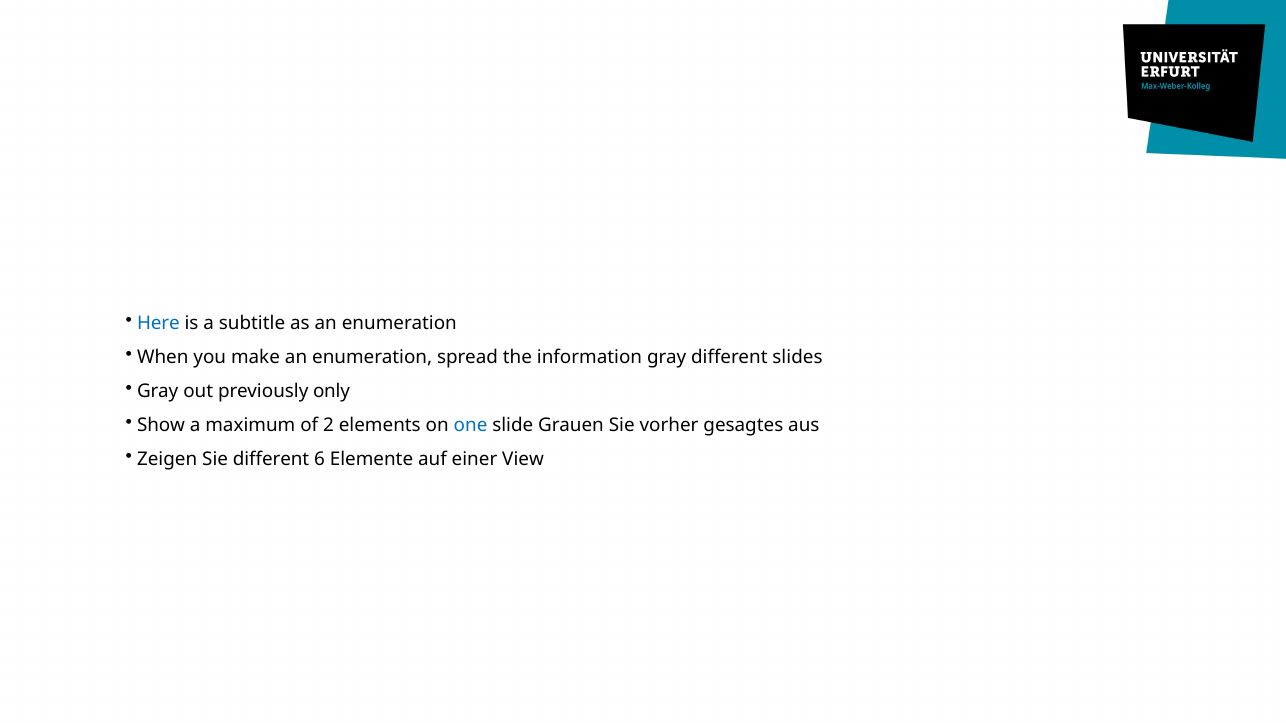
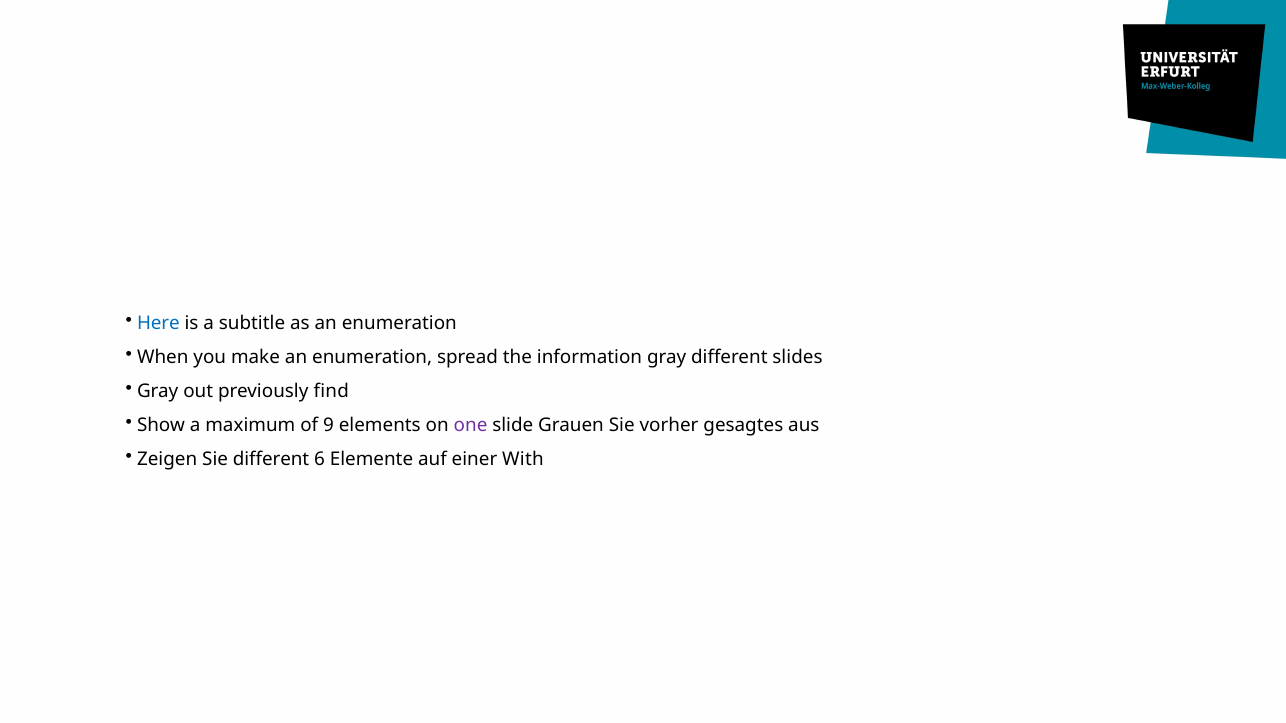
only: only -> find
2: 2 -> 9
one colour: blue -> purple
View: View -> With
